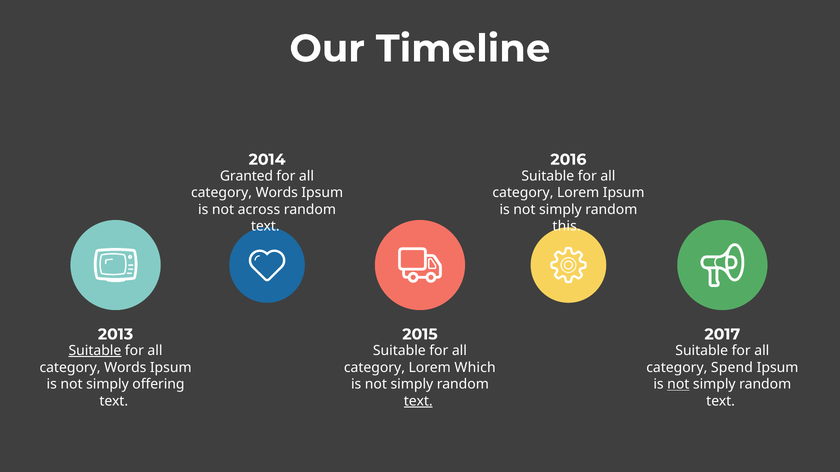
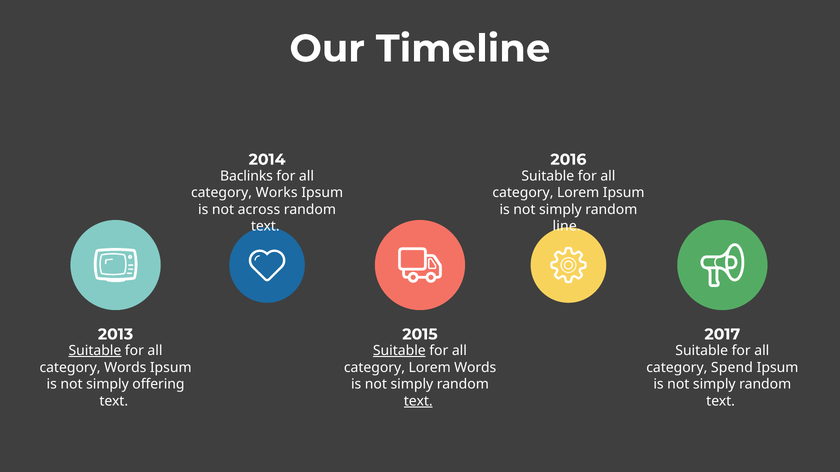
Granted: Granted -> Baclinks
Words at (277, 193): Words -> Works
this: this -> line
Suitable at (399, 351) underline: none -> present
Lorem Which: Which -> Words
not at (678, 385) underline: present -> none
